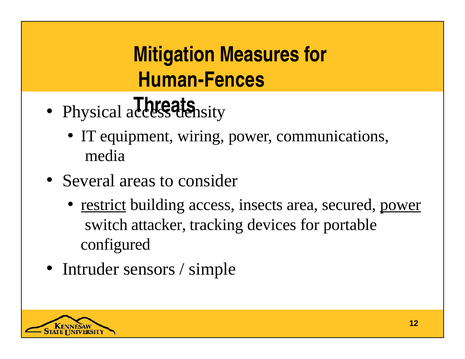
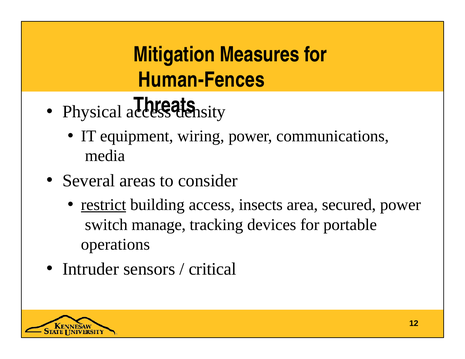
power at (400, 205) underline: present -> none
attacker: attacker -> manage
configured: configured -> operations
simple: simple -> critical
